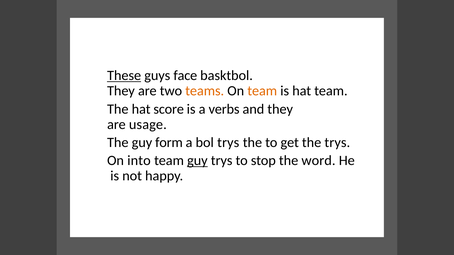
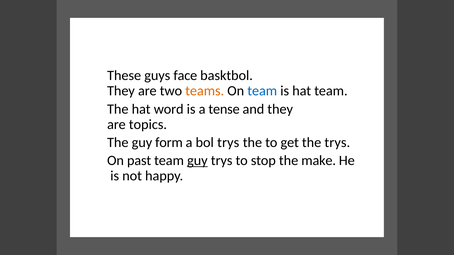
These underline: present -> none
team at (262, 91) colour: orange -> blue
score: score -> word
verbs: verbs -> tense
usage: usage -> topics
into: into -> past
word: word -> make
